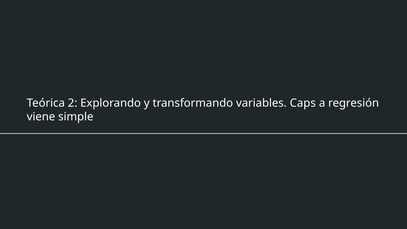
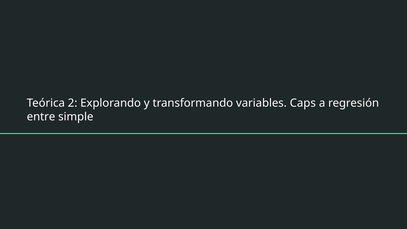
viene: viene -> entre
